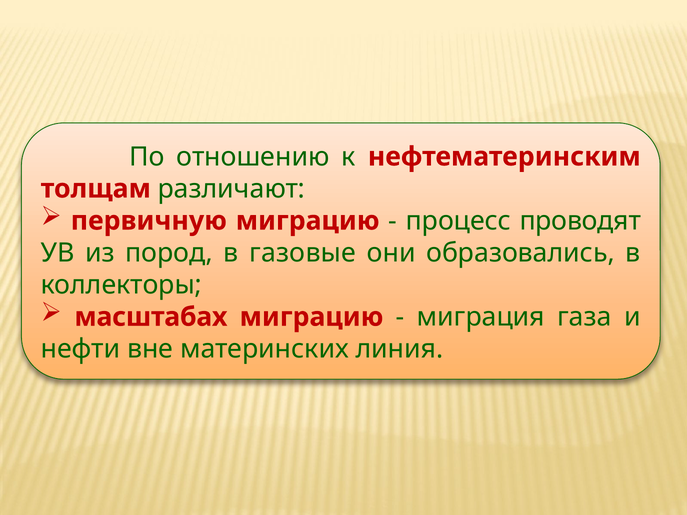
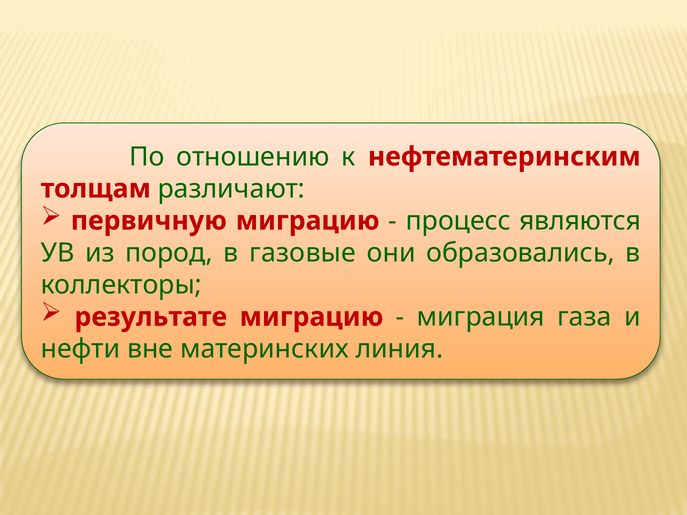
проводят: проводят -> являются
масштабах: масштабах -> результате
